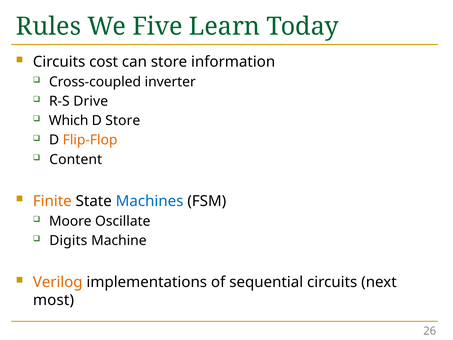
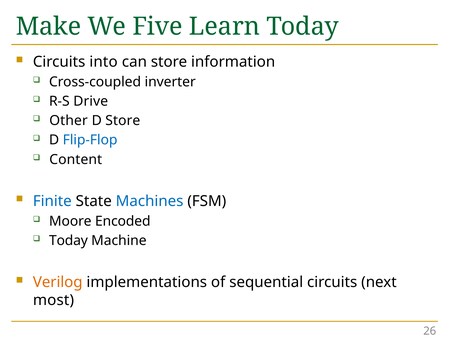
Rules: Rules -> Make
cost: cost -> into
Which: Which -> Other
Flip-Flop colour: orange -> blue
Finite colour: orange -> blue
Oscillate: Oscillate -> Encoded
Digits at (68, 240): Digits -> Today
